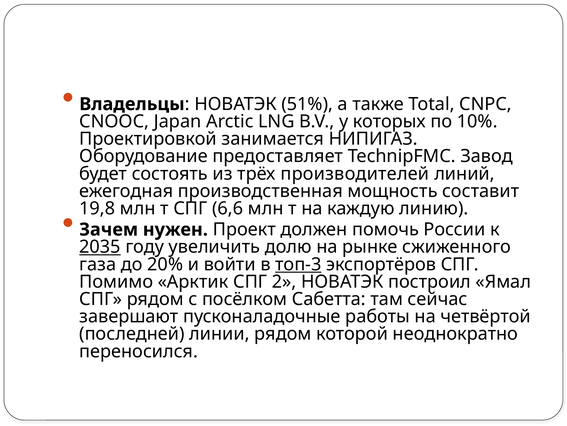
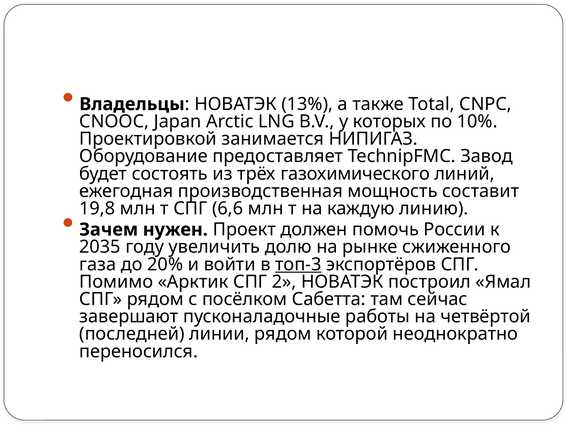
51%: 51% -> 13%
производителей: производителей -> газохимического
2035 underline: present -> none
